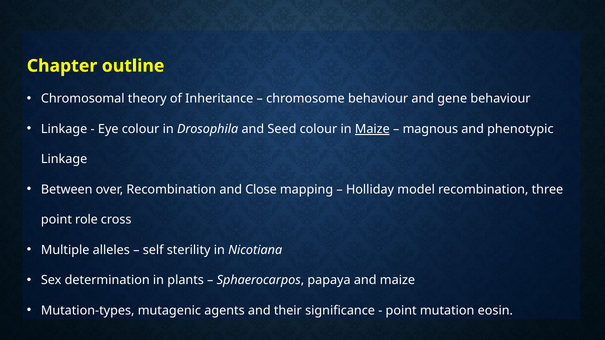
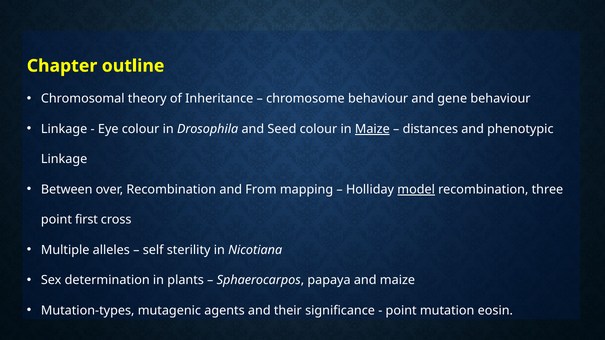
magnous: magnous -> distances
Close: Close -> From
model underline: none -> present
role: role -> first
